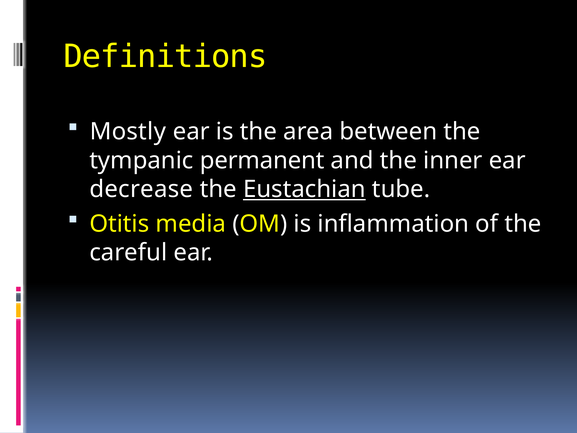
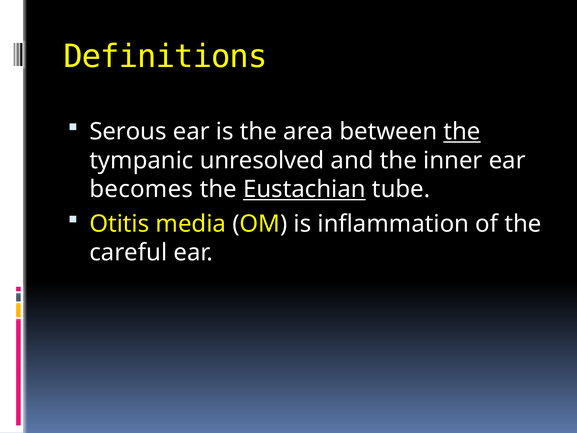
Mostly: Mostly -> Serous
the at (462, 131) underline: none -> present
permanent: permanent -> unresolved
decrease: decrease -> becomes
